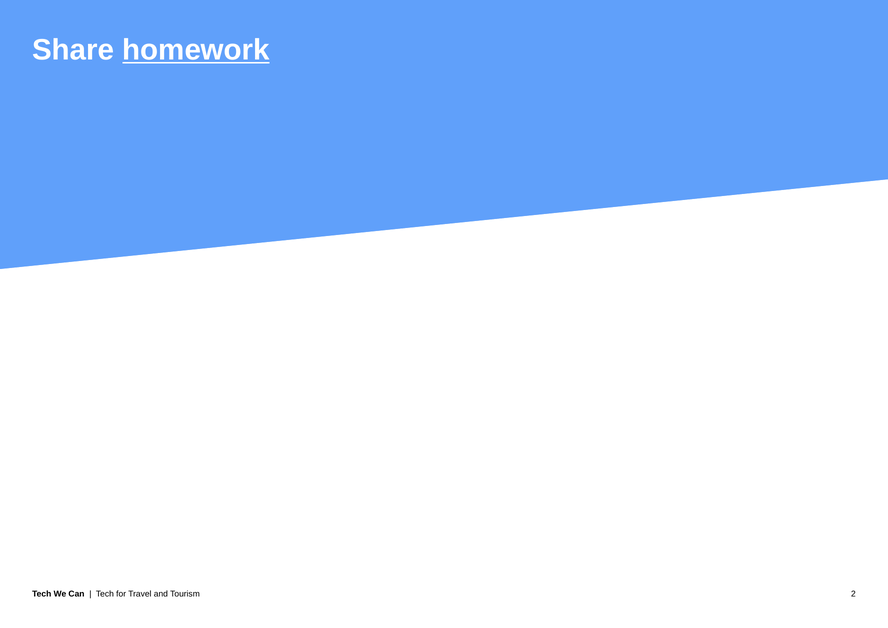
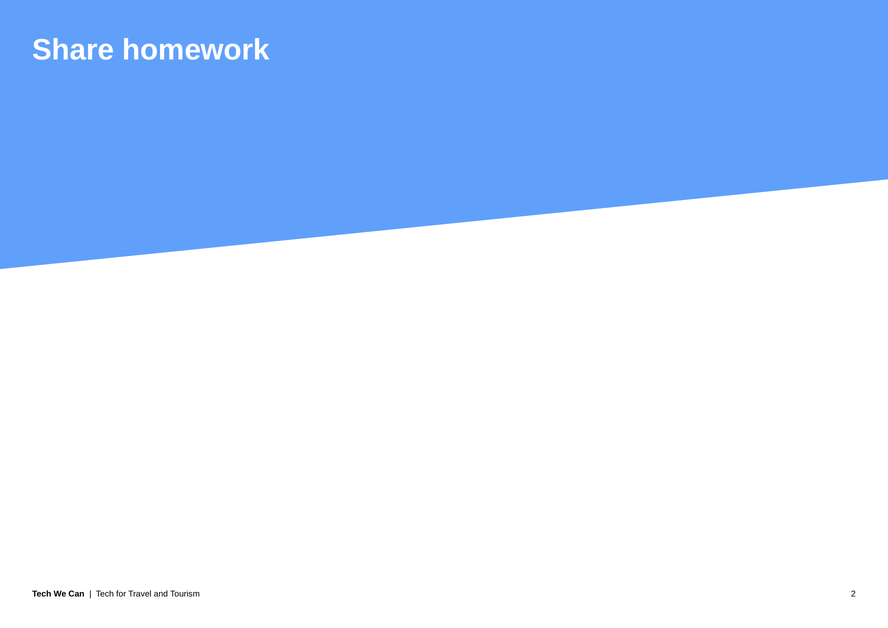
homework underline: present -> none
